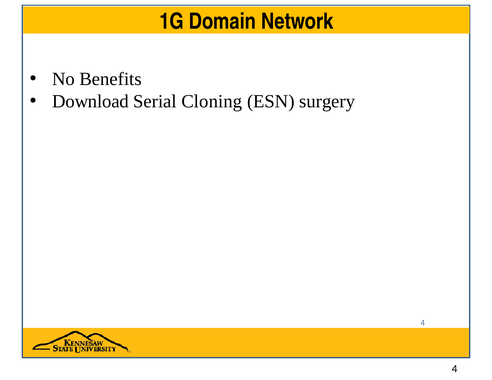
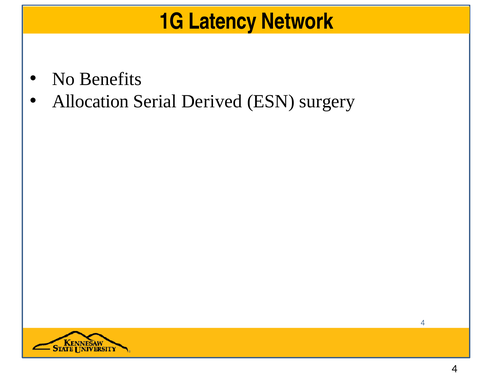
Domain: Domain -> Latency
Download: Download -> Allocation
Cloning: Cloning -> Derived
